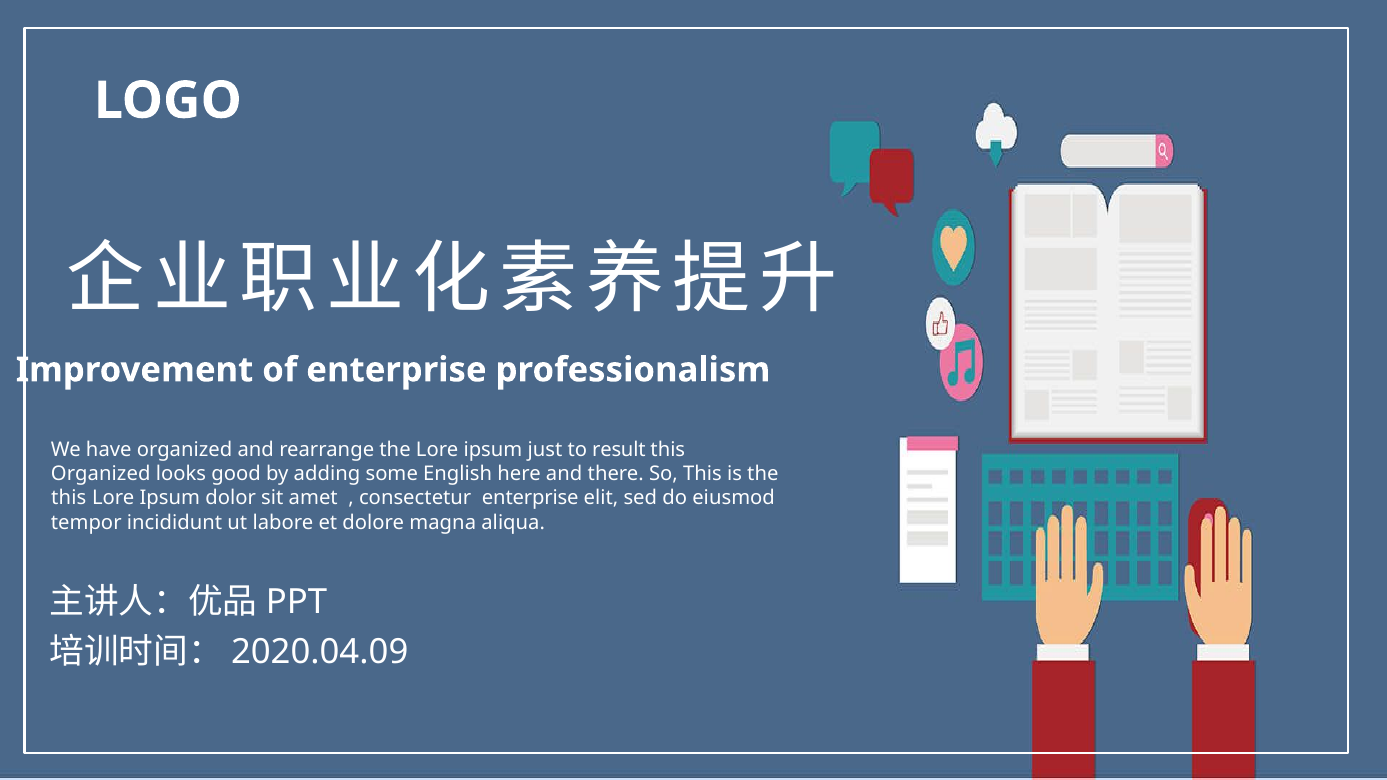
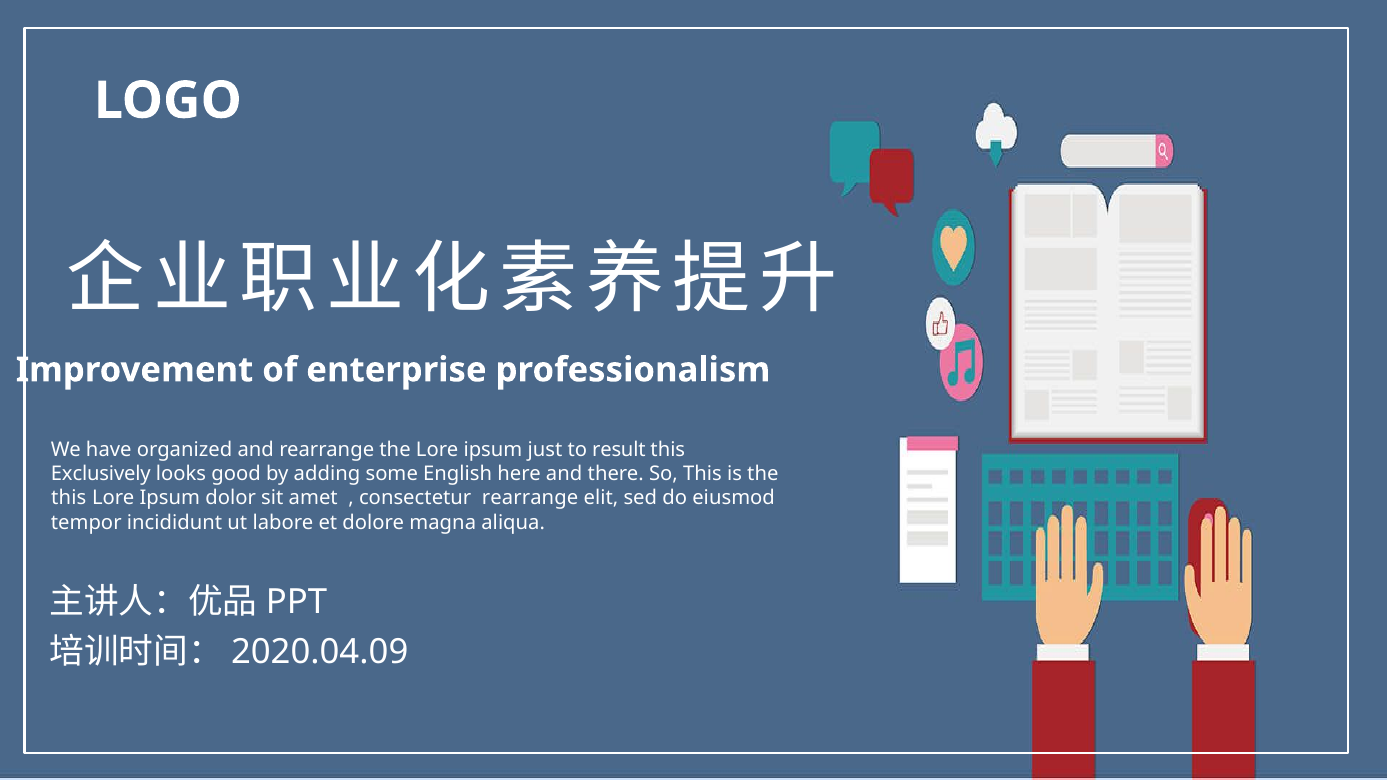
Organized at (101, 474): Organized -> Exclusively
consectetur enterprise: enterprise -> rearrange
